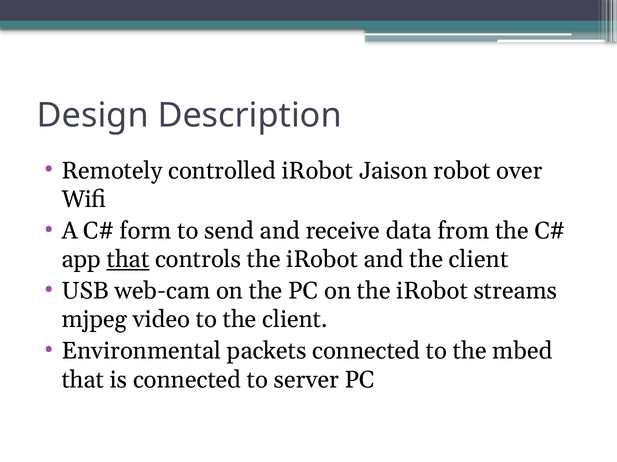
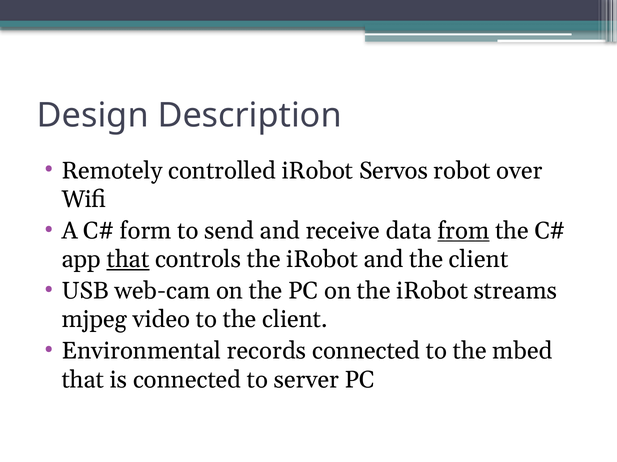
Jaison: Jaison -> Servos
from underline: none -> present
packets: packets -> records
